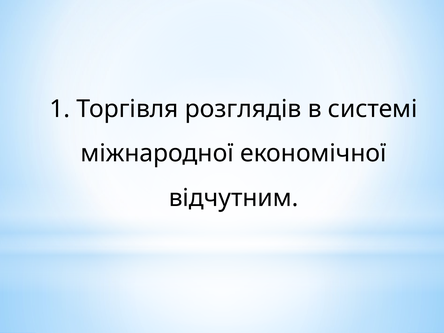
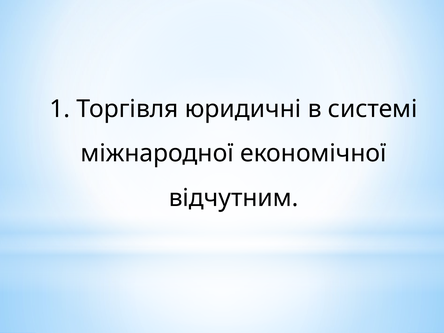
розглядів: розглядів -> юридичні
